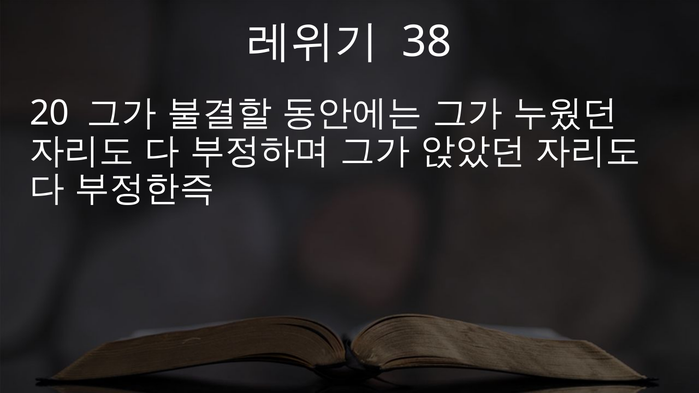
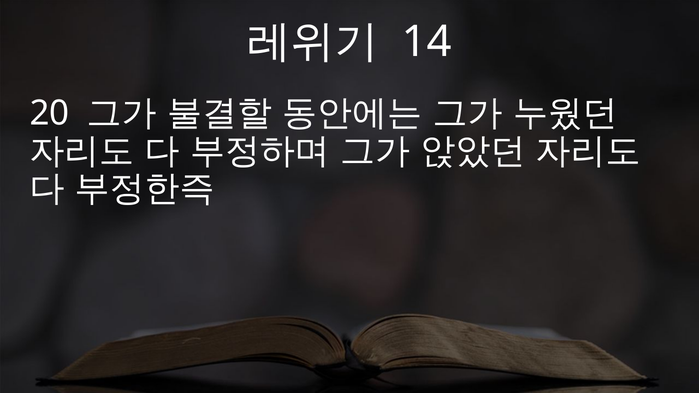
38: 38 -> 14
